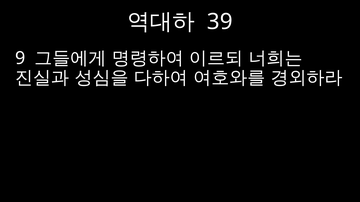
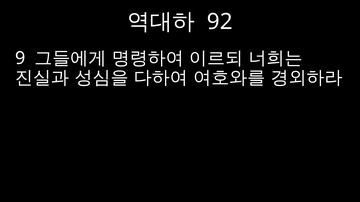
39: 39 -> 92
